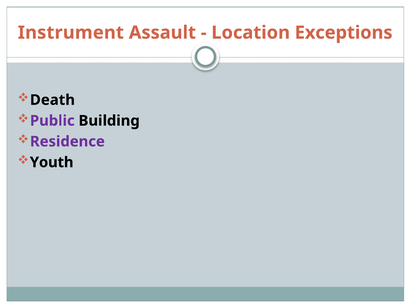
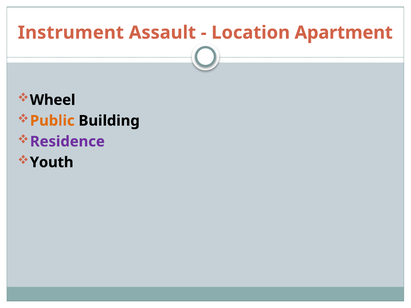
Exceptions: Exceptions -> Apartment
Death: Death -> Wheel
Public colour: purple -> orange
